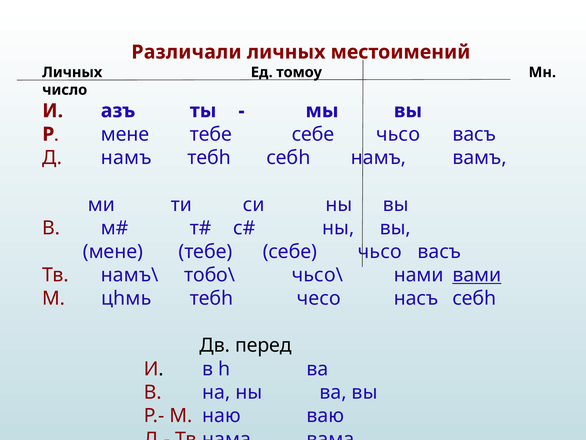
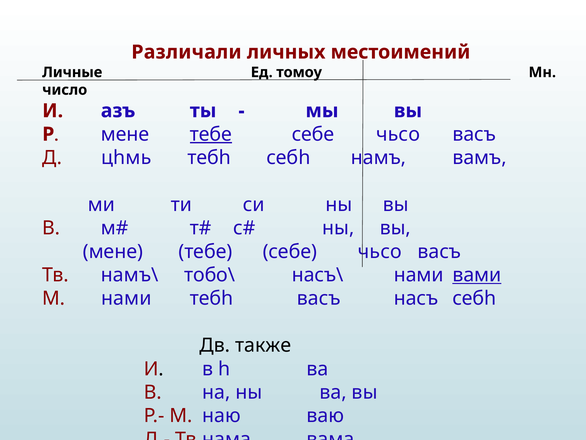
Личных at (72, 72): Личных -> Личные
тебе at (211, 134) underline: none -> present
Д намъ: намъ -> цhмь
чьсо\: чьсо\ -> насъ\
М цhмь: цhмь -> нами
тебh чесо: чесо -> васъ
перед: перед -> также
